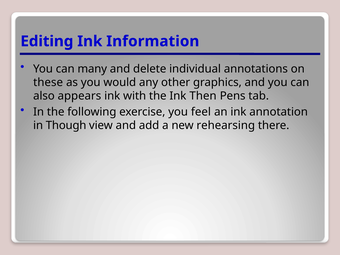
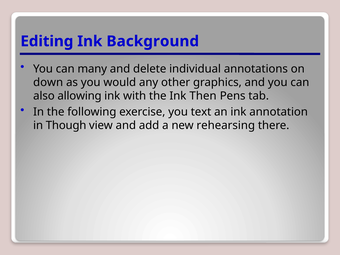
Information: Information -> Background
these: these -> down
appears: appears -> allowing
feel: feel -> text
